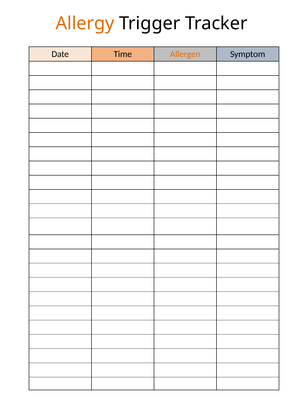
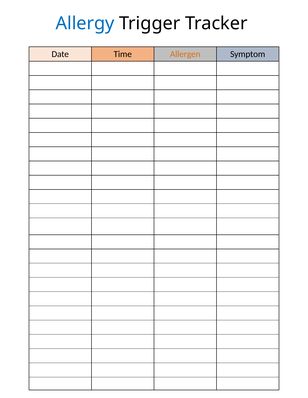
Allergy colour: orange -> blue
